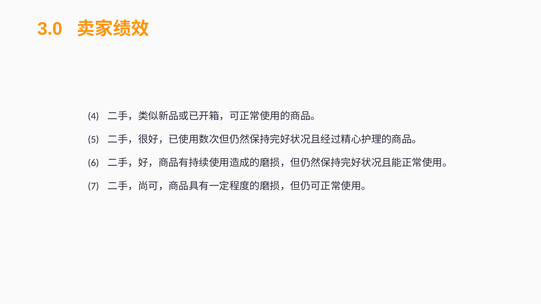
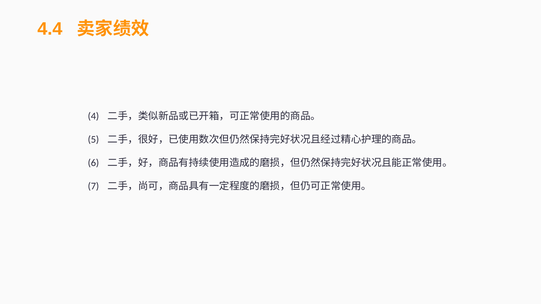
3.0: 3.0 -> 4.4
